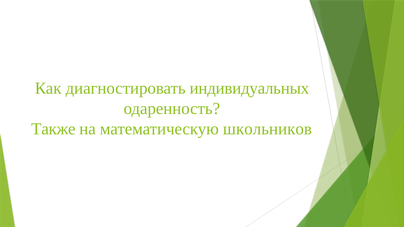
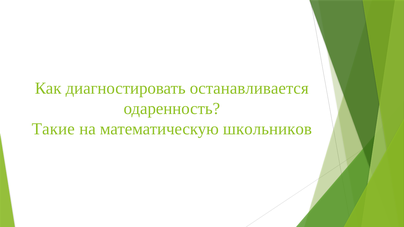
индивидуальных: индивидуальных -> останавливается
Также: Также -> Такие
